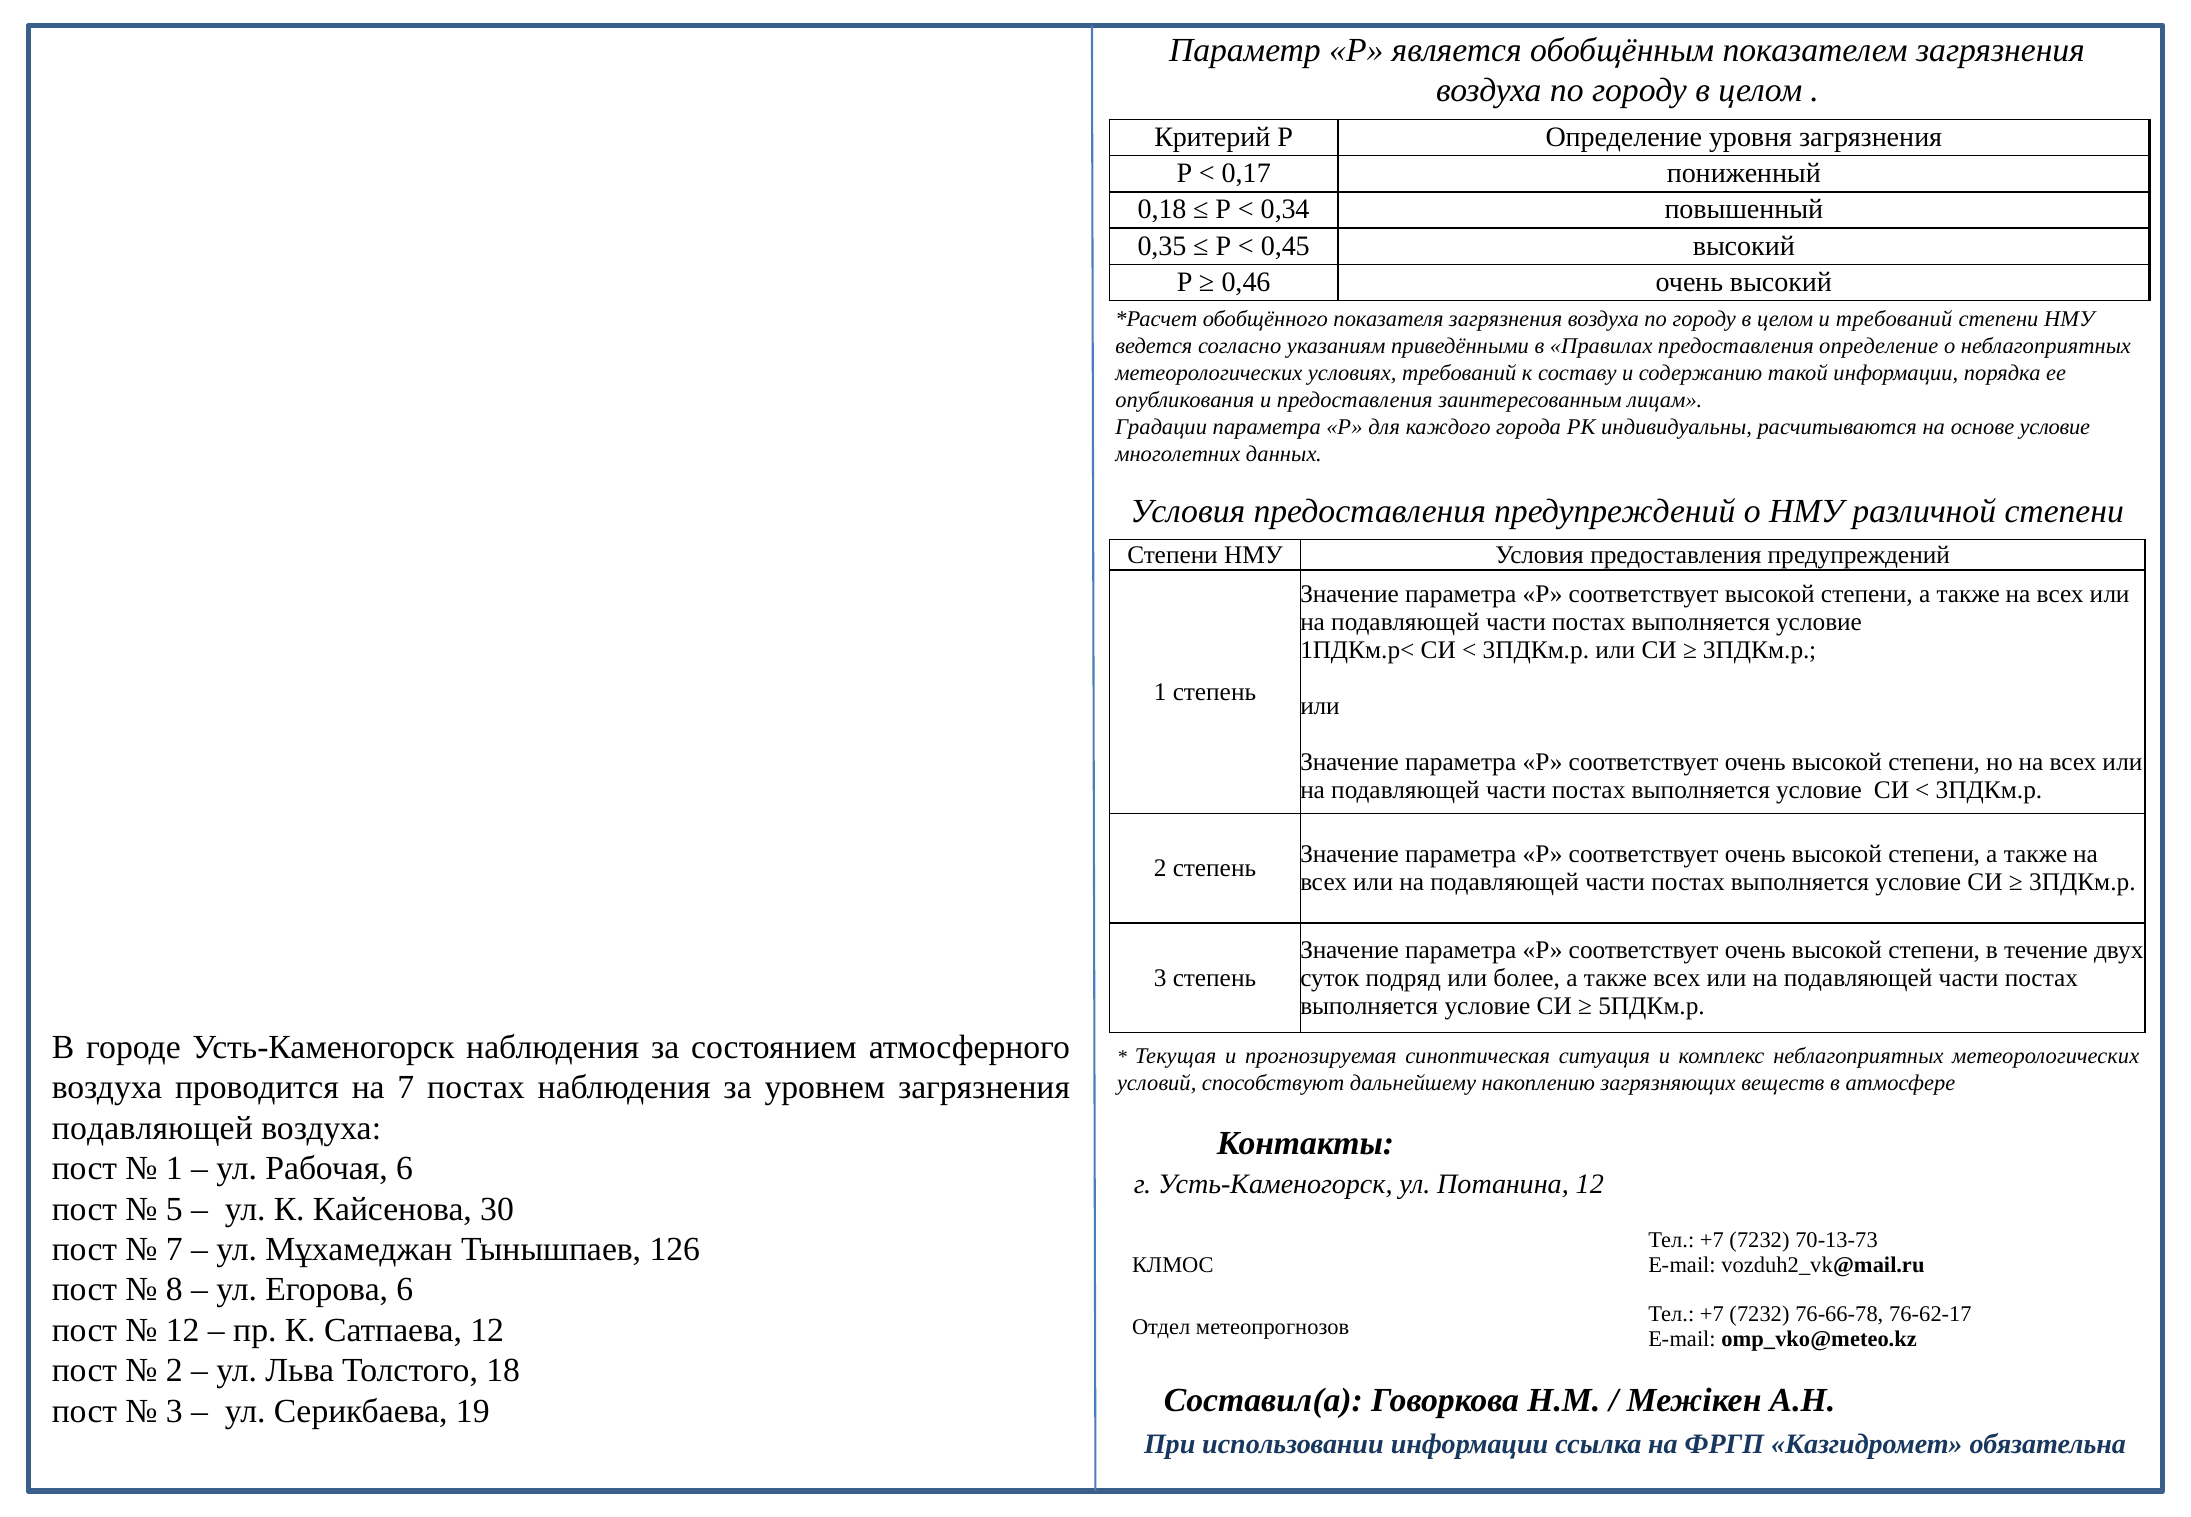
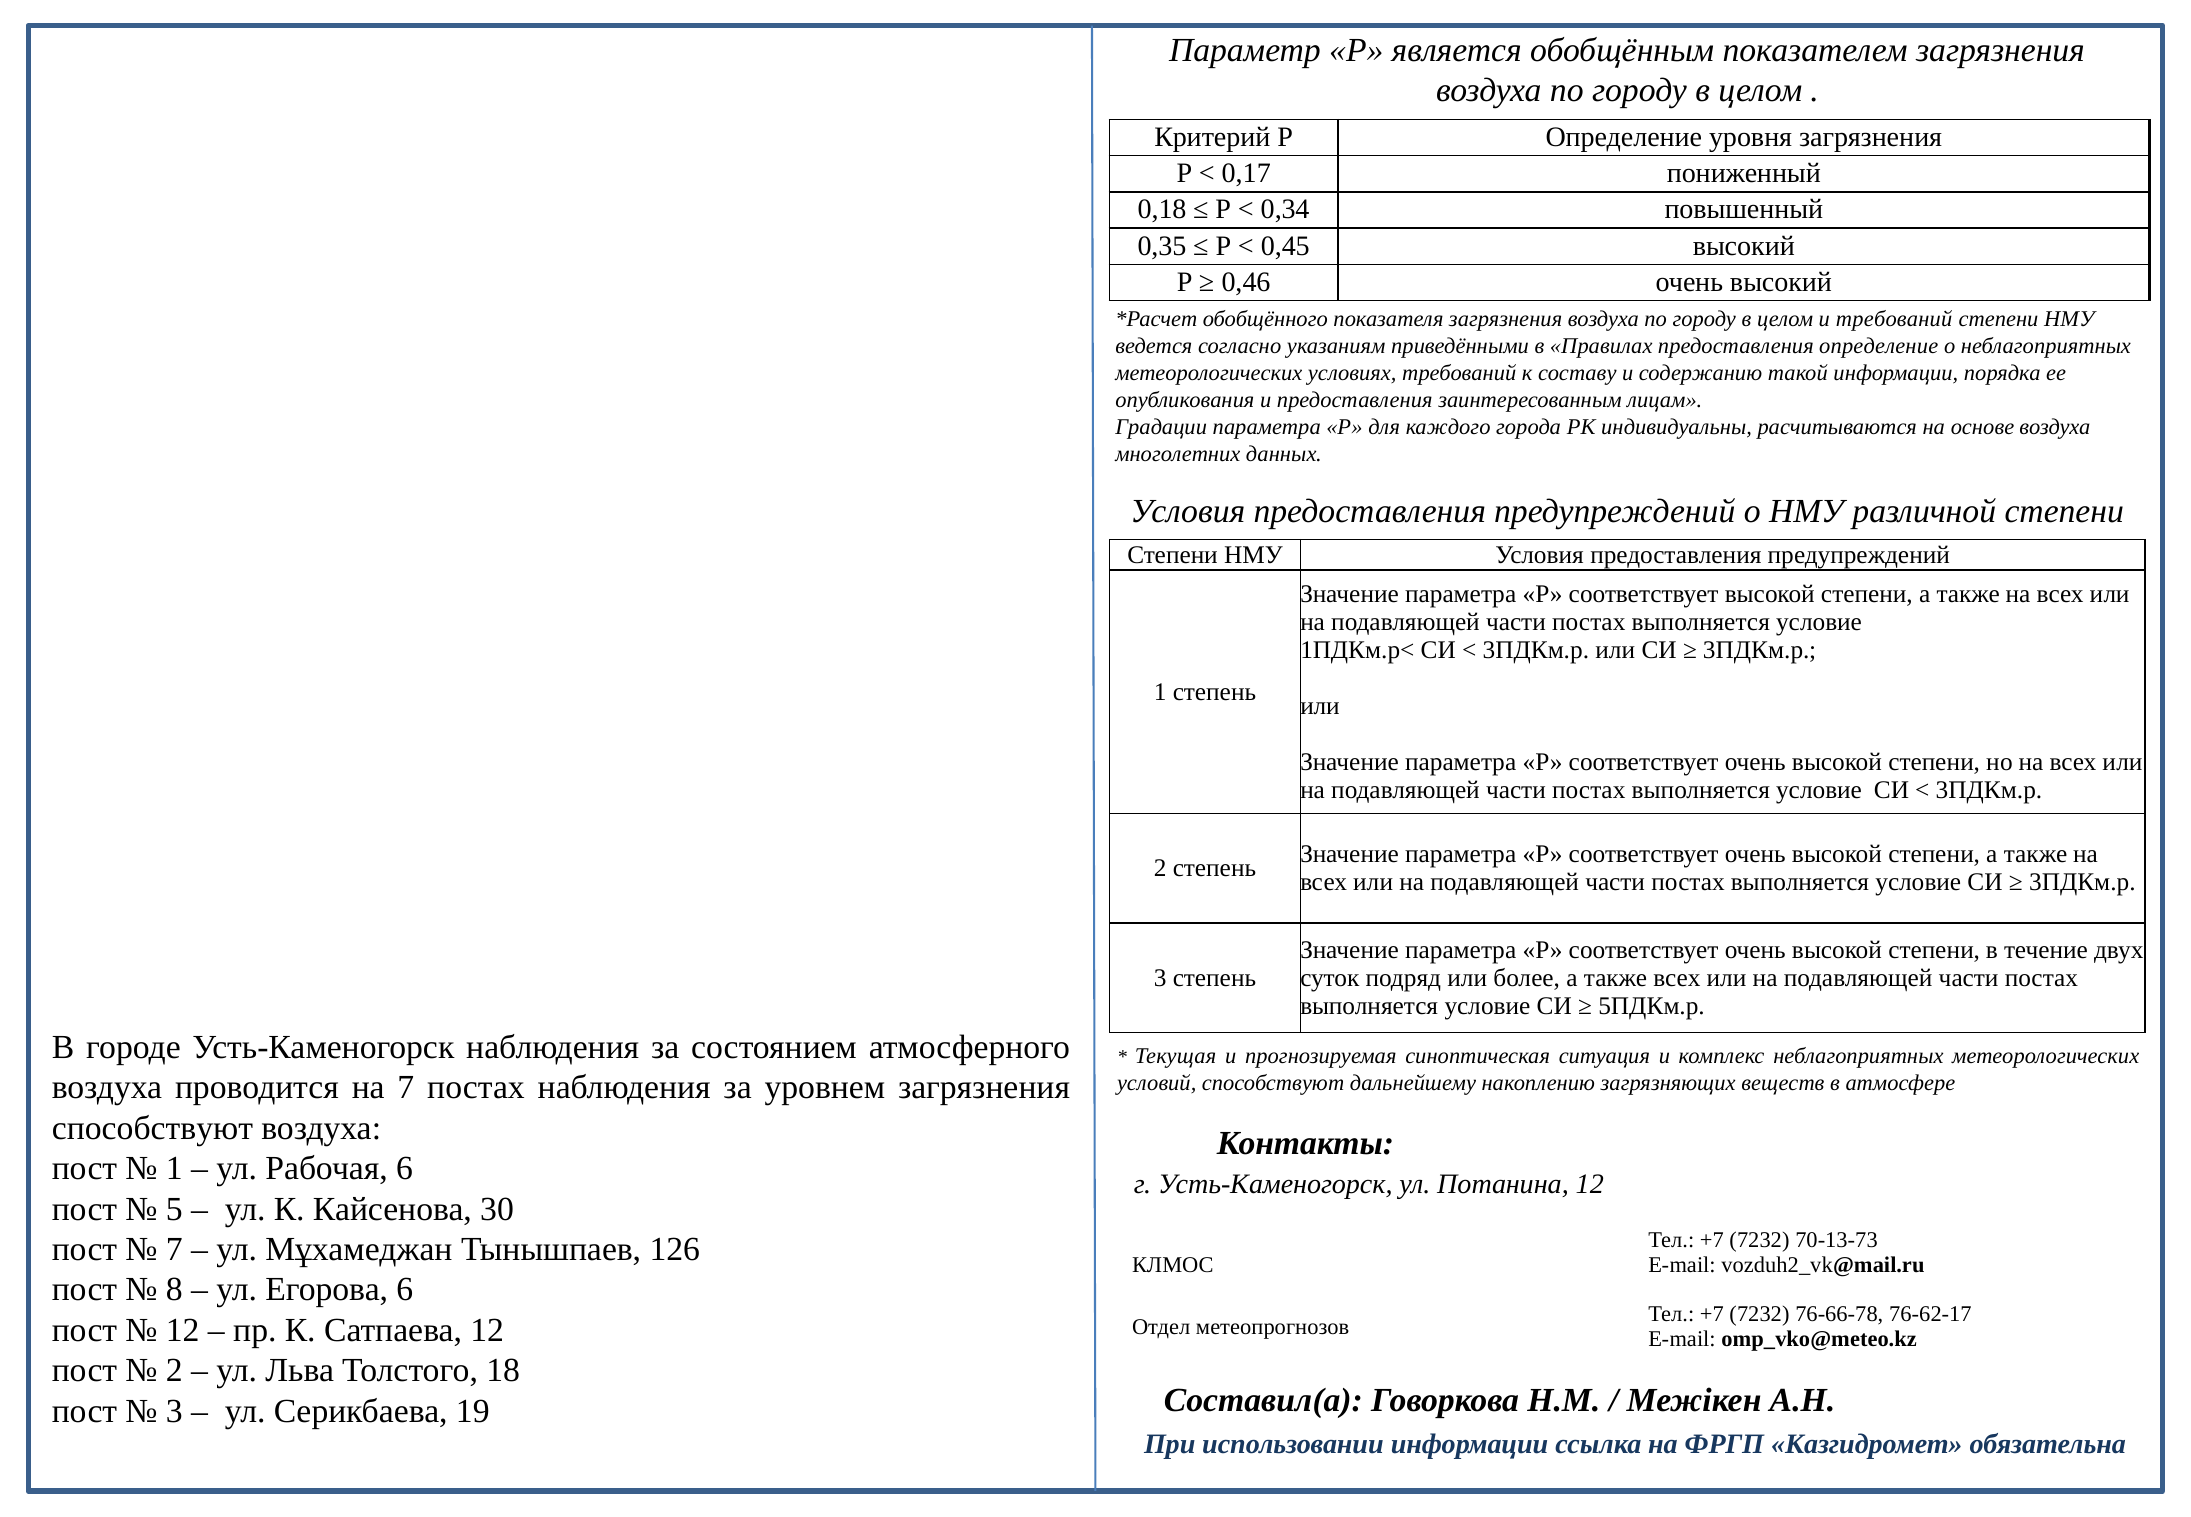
основе условие: условие -> воздуха
подавляющей at (152, 1128): подавляющей -> способствуют
